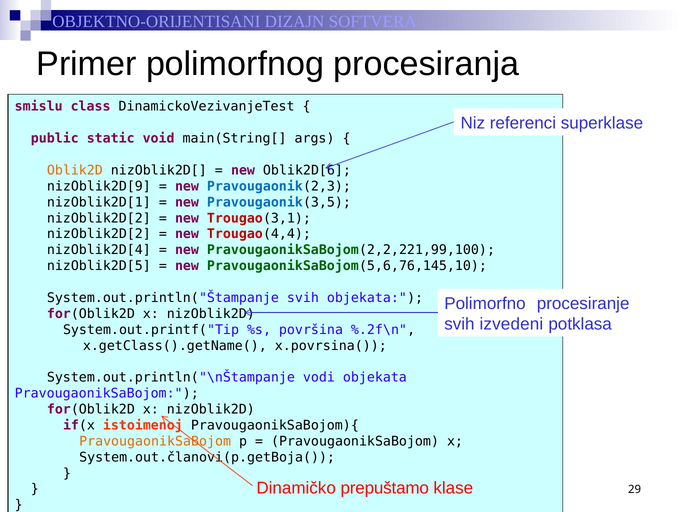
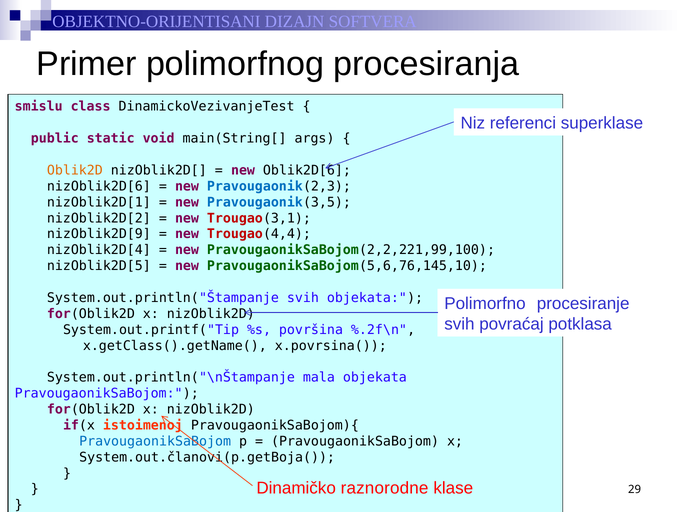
nizOblik2D[9: nizOblik2D[9 -> nizOblik2D[6
nizOblik2D[2 at (99, 234): nizOblik2D[2 -> nizOblik2D[9
izvedeni: izvedeni -> povraćaj
vodi: vodi -> mala
PravougaonikSaBojom at (155, 441) colour: orange -> blue
prepuštamo: prepuštamo -> raznorodne
